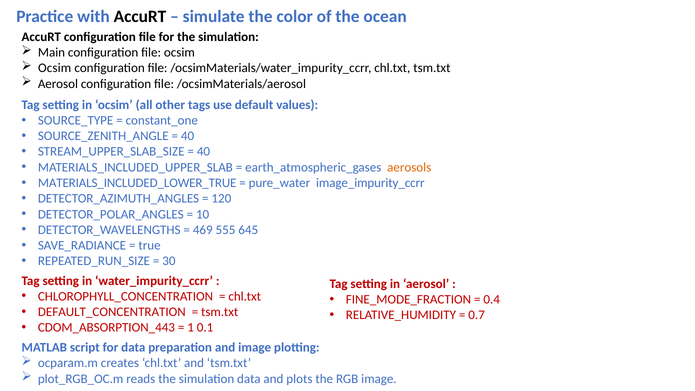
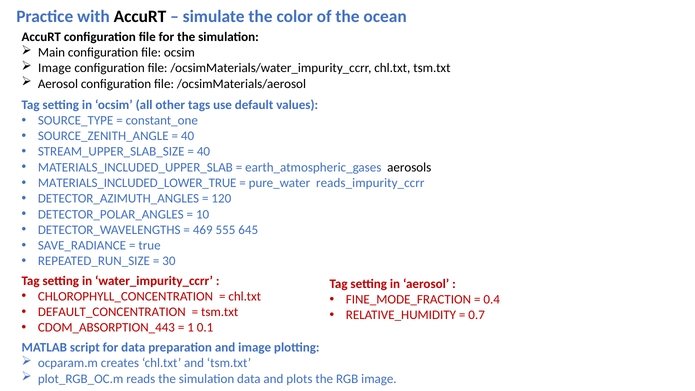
Ocsim at (55, 68): Ocsim -> Image
aerosols colour: orange -> black
image_impurity_ccrr: image_impurity_ccrr -> reads_impurity_ccrr
